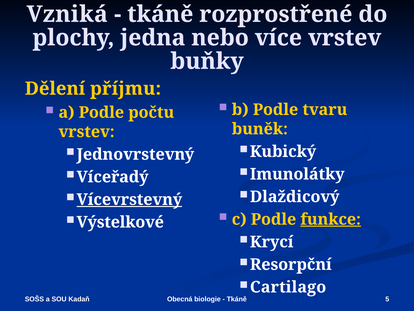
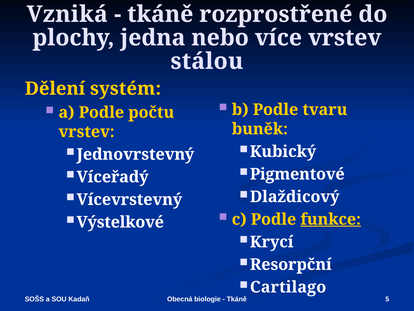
buňky: buňky -> stálou
příjmu: příjmu -> systém
Imunolátky: Imunolátky -> Pigmentové
Vícevrstevný underline: present -> none
